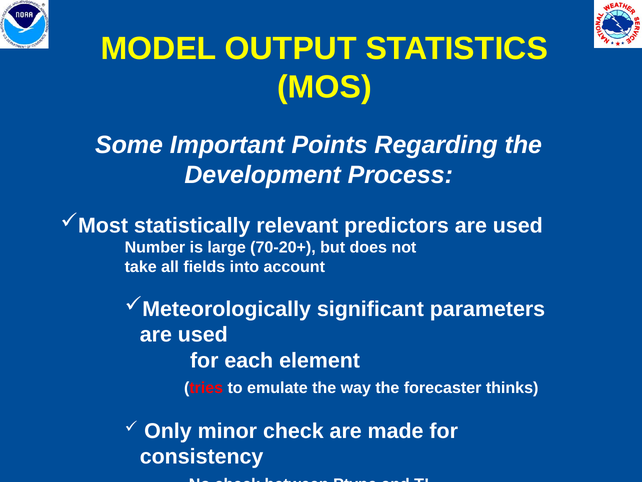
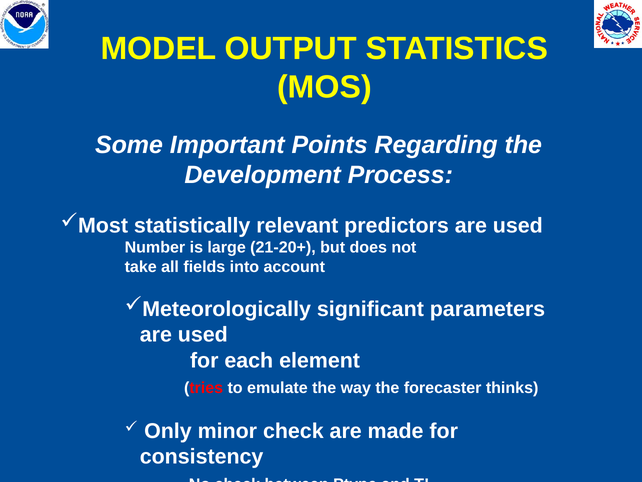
70-20+: 70-20+ -> 21-20+
